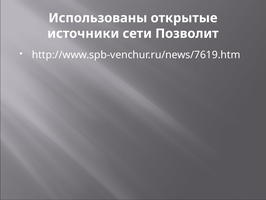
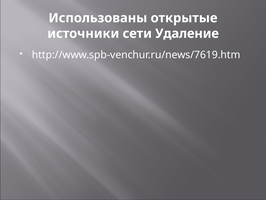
Позволит: Позволит -> Удаление
